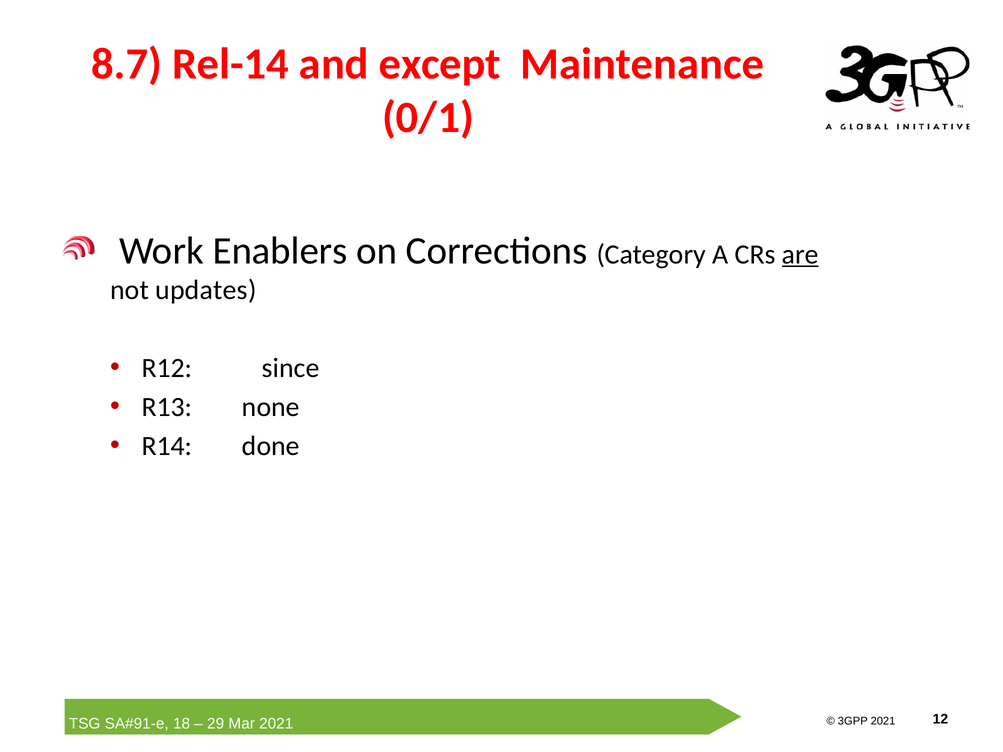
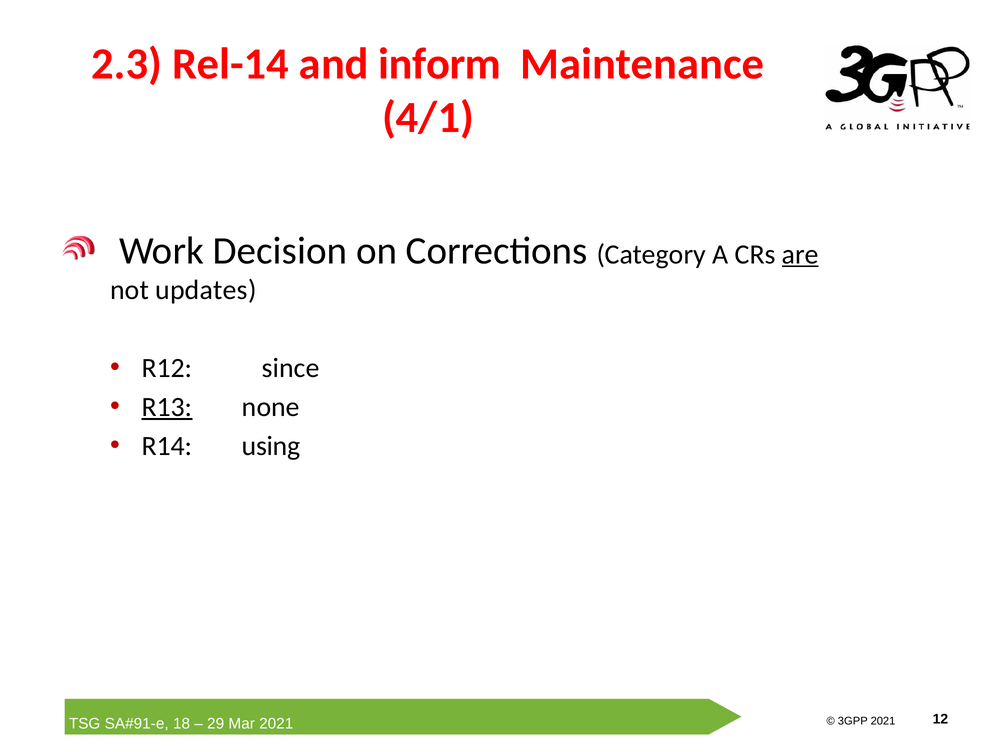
8.7: 8.7 -> 2.3
except: except -> inform
0/1: 0/1 -> 4/1
Enablers: Enablers -> Decision
R13 underline: none -> present
done: done -> using
